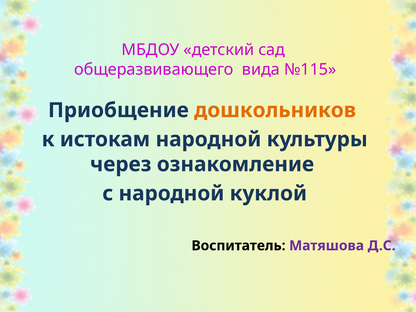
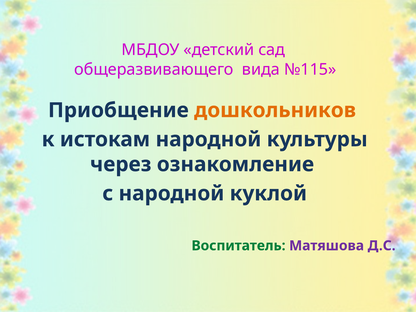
Воспитатель colour: black -> green
